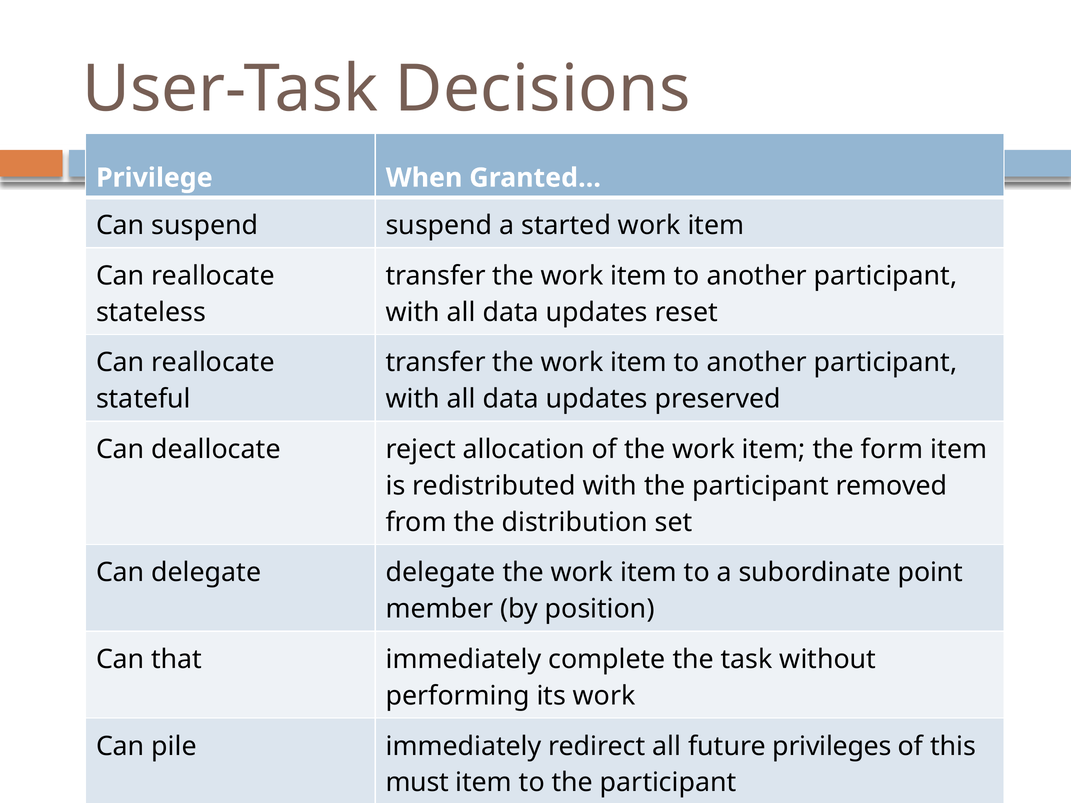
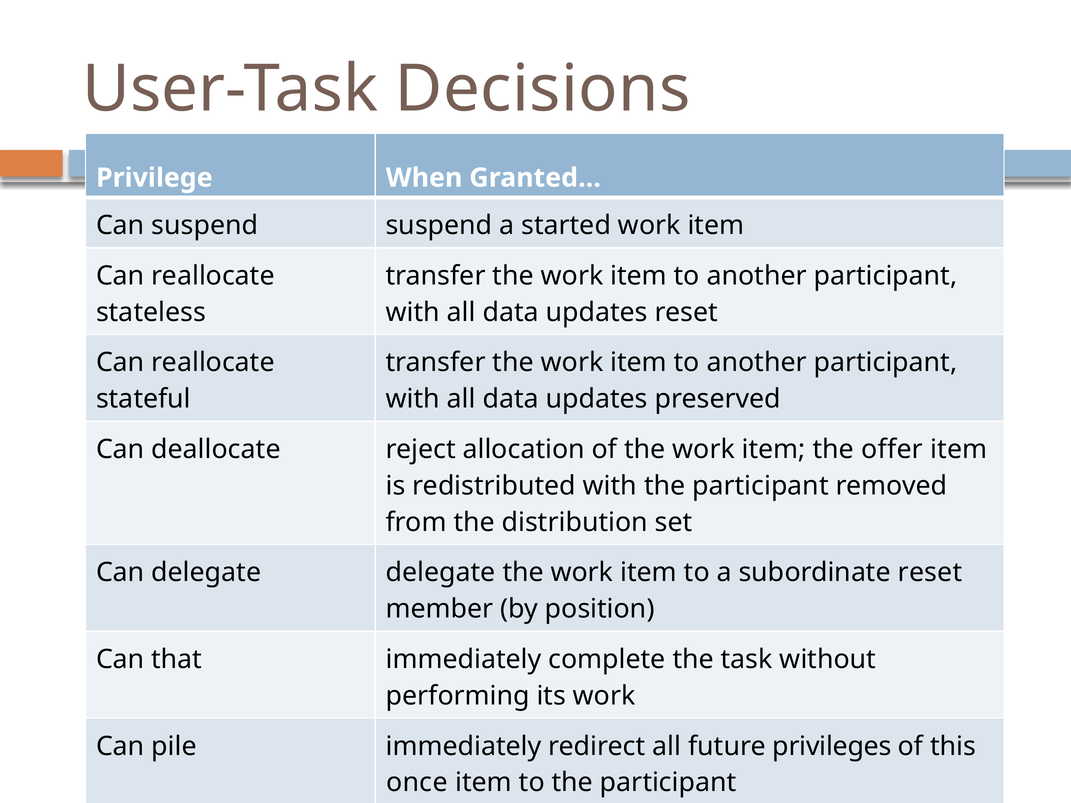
form: form -> offer
subordinate point: point -> reset
must: must -> once
